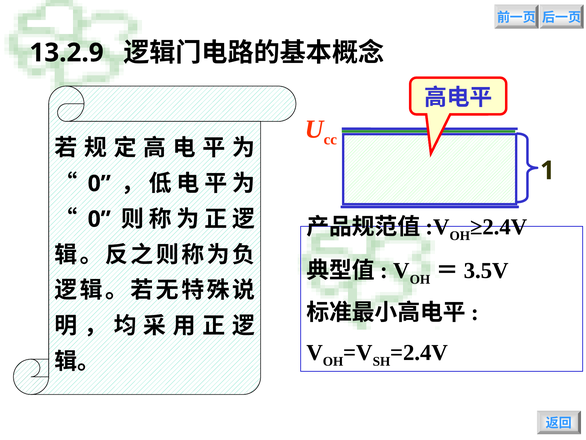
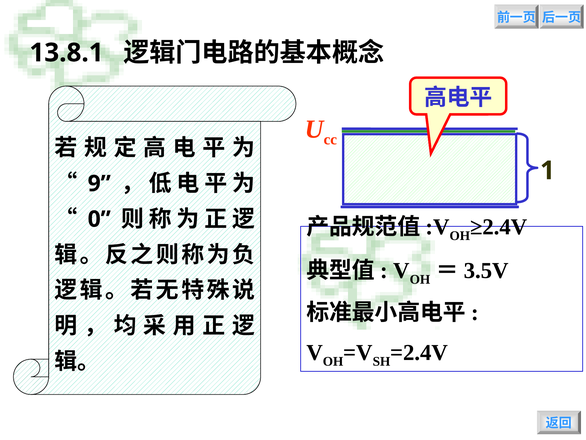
13.2.9: 13.2.9 -> 13.8.1
0 at (99, 183): 0 -> 9
